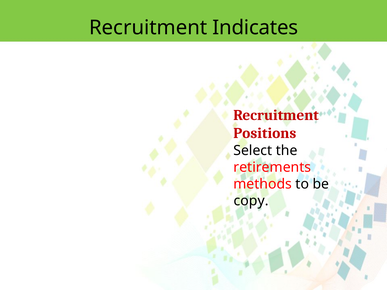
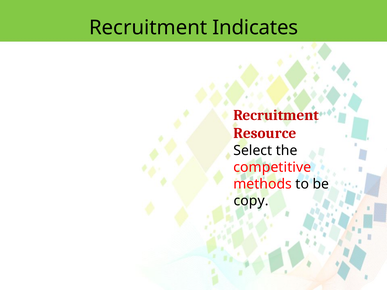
Positions: Positions -> Resource
retirements: retirements -> competitive
